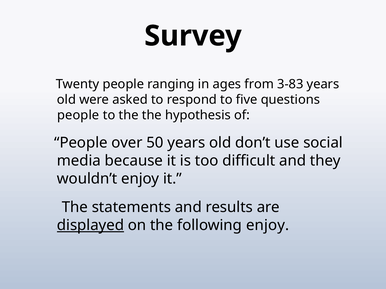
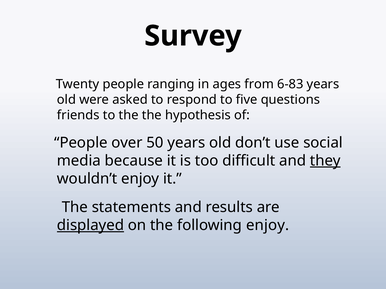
3-83: 3-83 -> 6-83
people at (78, 115): people -> friends
they underline: none -> present
